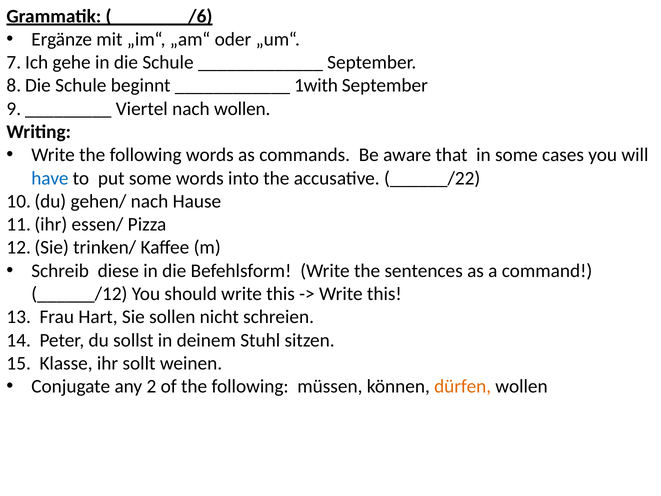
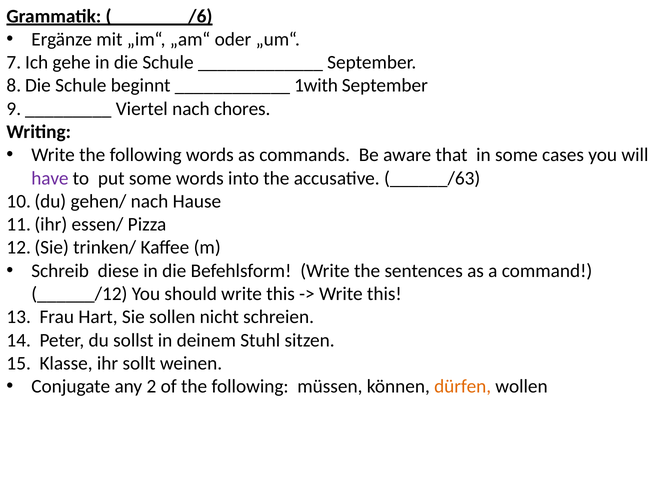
nach wollen: wollen -> chores
have colour: blue -> purple
______/22: ______/22 -> ______/63
